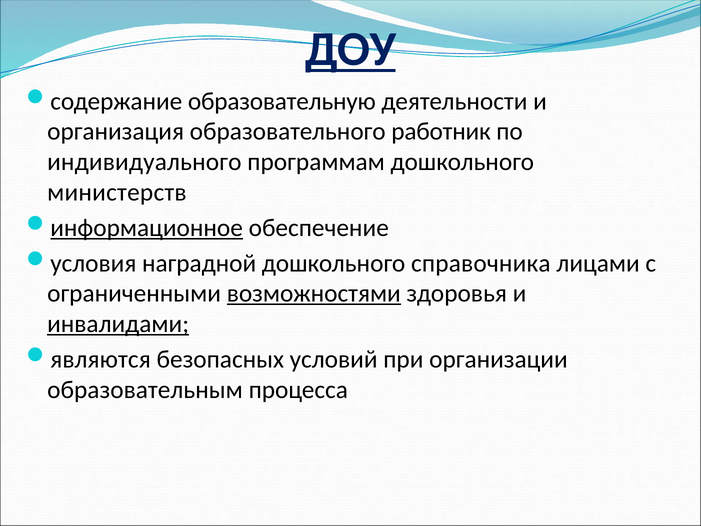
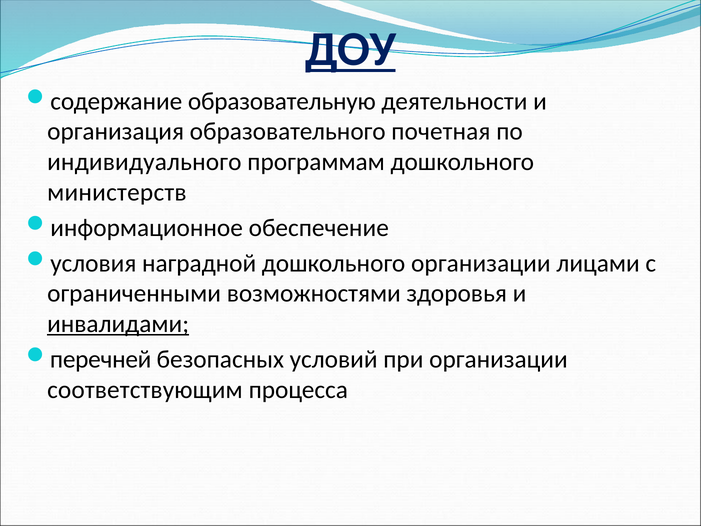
работник: работник -> почетная
информационное underline: present -> none
дошкольного справочника: справочника -> организации
возможностями underline: present -> none
являются: являются -> перечней
образовательным: образовательным -> соответствующим
